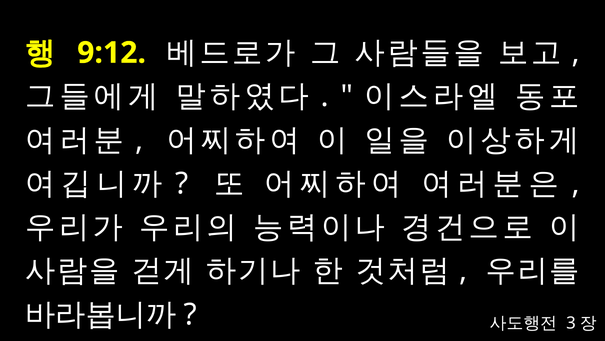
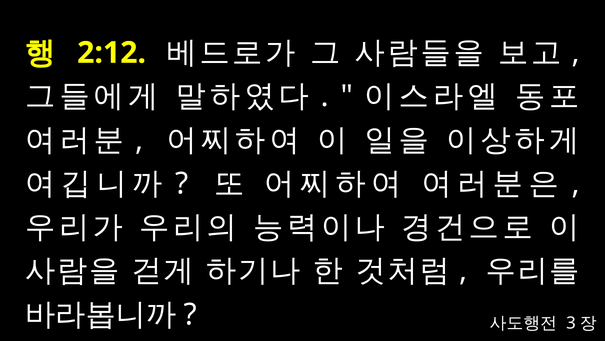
9:12: 9:12 -> 2:12
